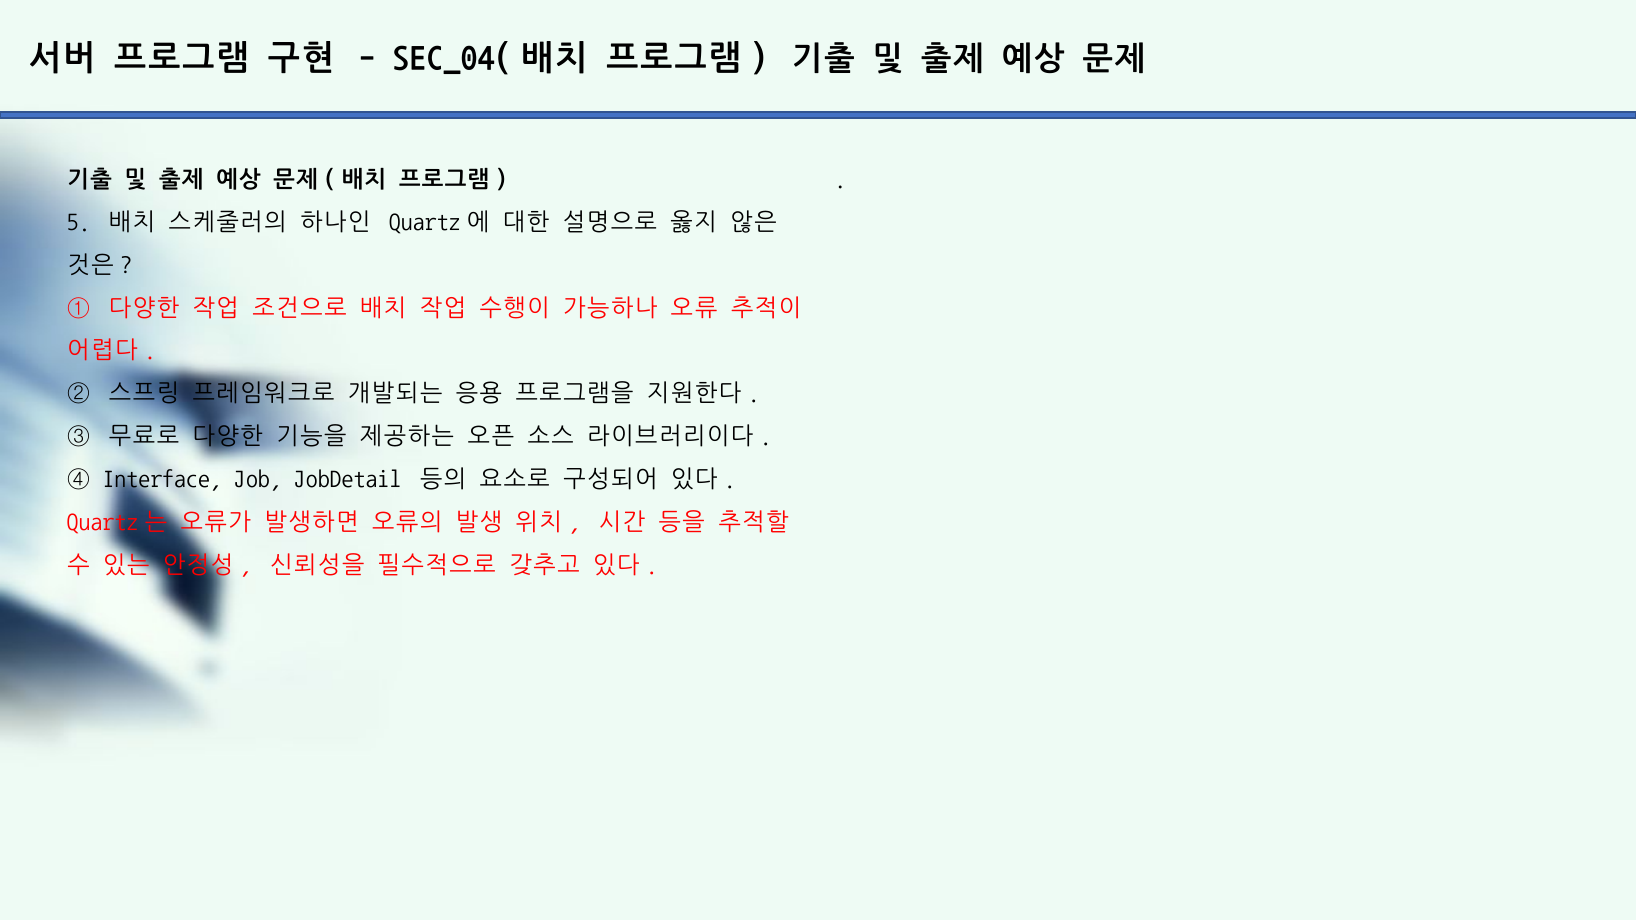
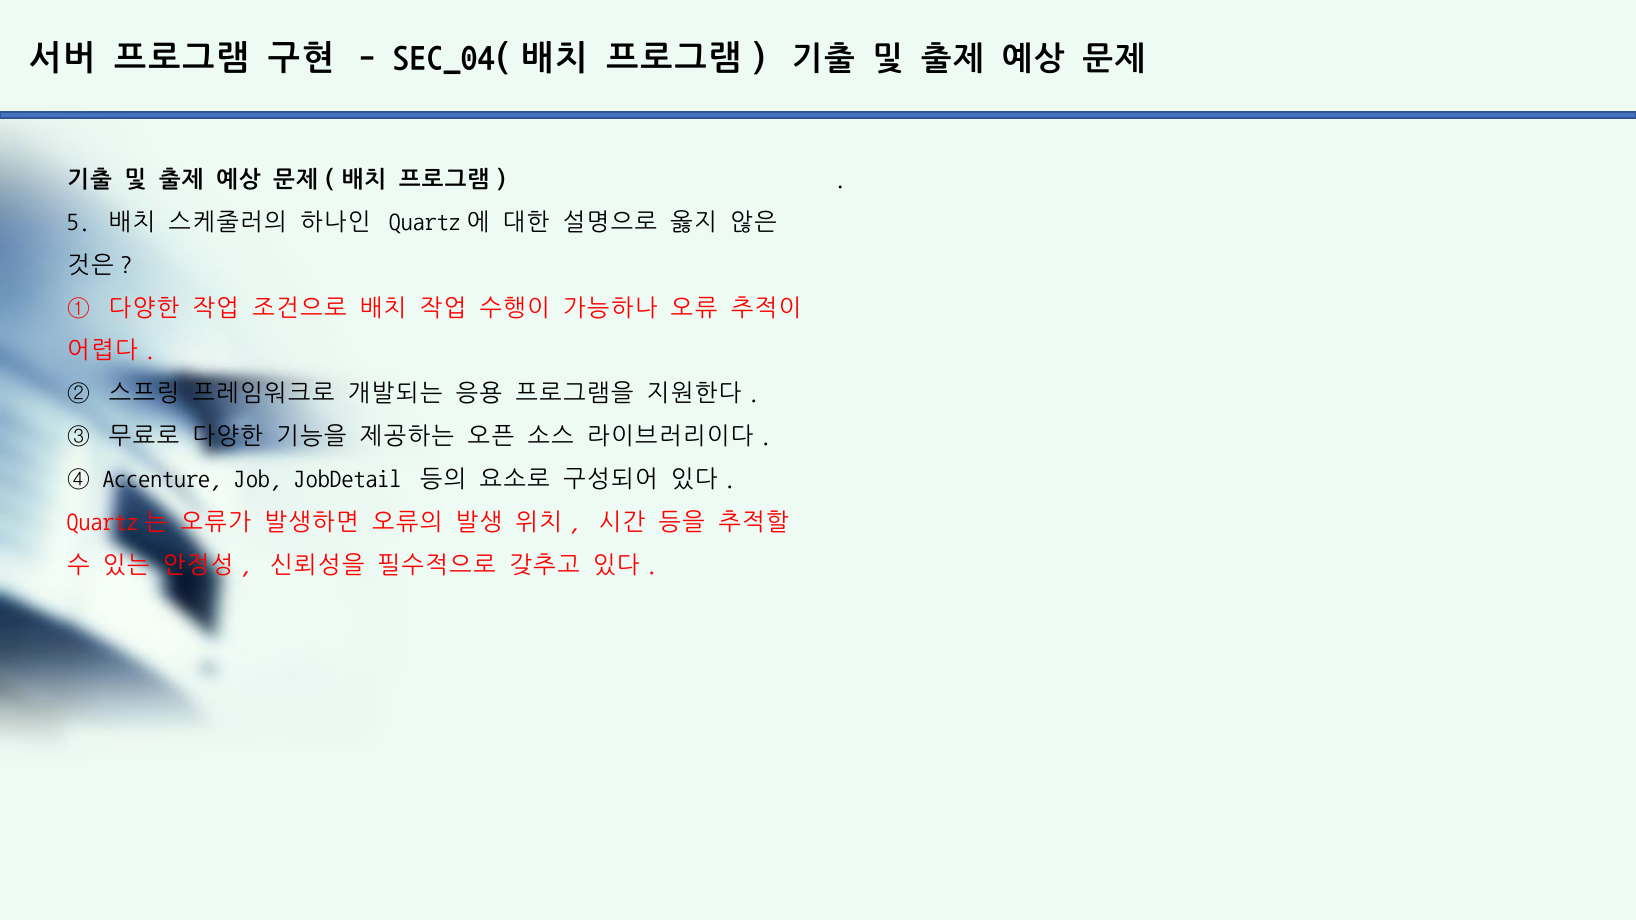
Interface: Interface -> Accenture
